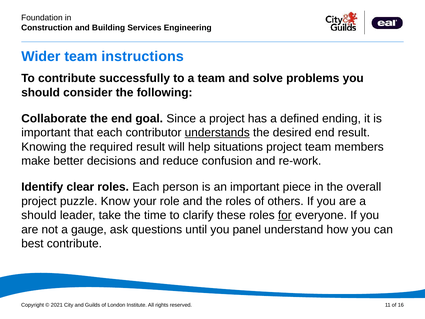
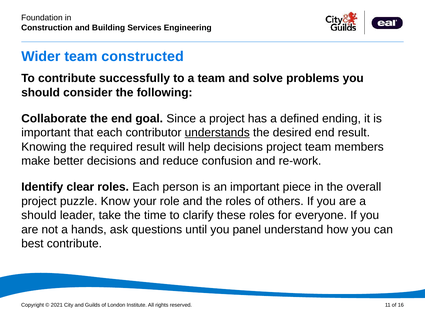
instructions: instructions -> constructed
help situations: situations -> decisions
for underline: present -> none
gauge: gauge -> hands
